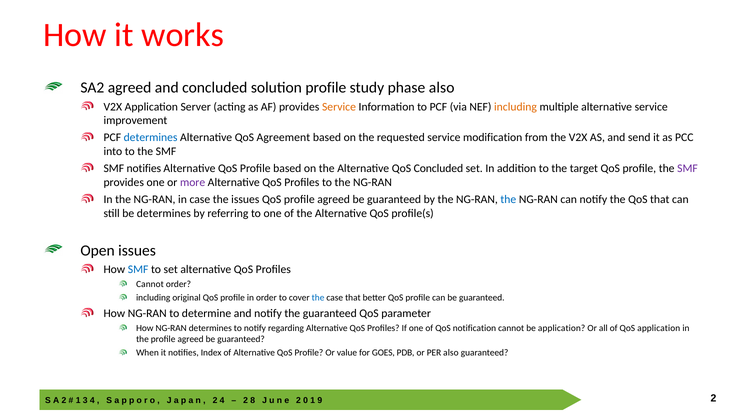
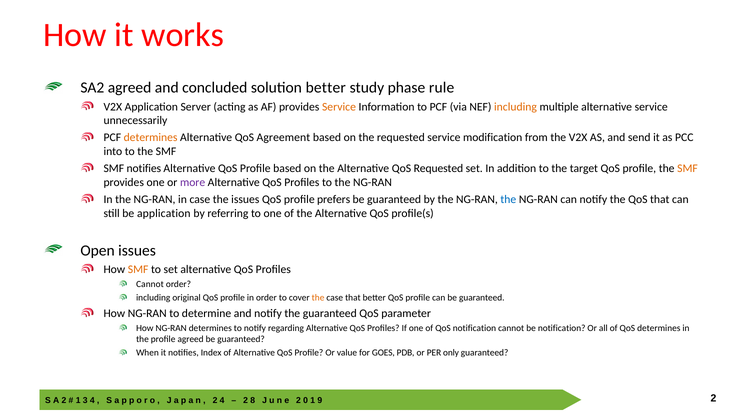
solution profile: profile -> better
phase also: also -> rule
improvement: improvement -> unnecessarily
determines at (151, 138) colour: blue -> orange
QoS Concluded: Concluded -> Requested
SMF at (688, 168) colour: purple -> orange
QoS profile agreed: agreed -> prefers
be determines: determines -> application
SMF at (138, 269) colour: blue -> orange
the at (318, 298) colour: blue -> orange
be application: application -> notification
QoS application: application -> determines
PER also: also -> only
